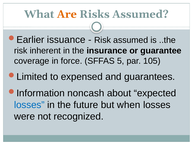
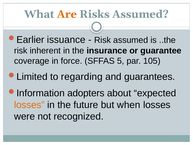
expensed: expensed -> regarding
noncash: noncash -> adopters
losses at (29, 105) colour: blue -> orange
